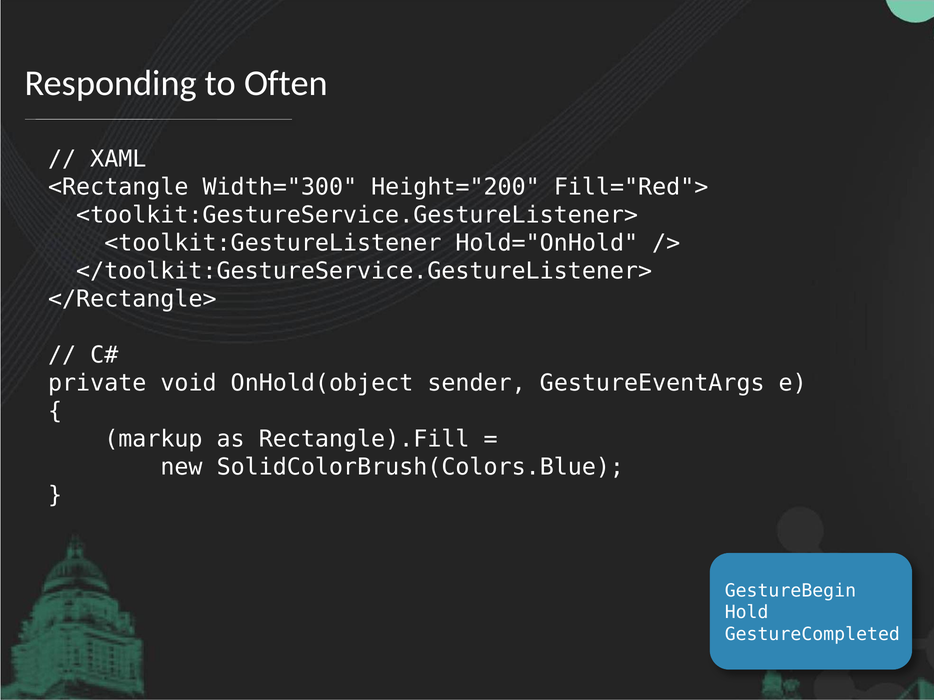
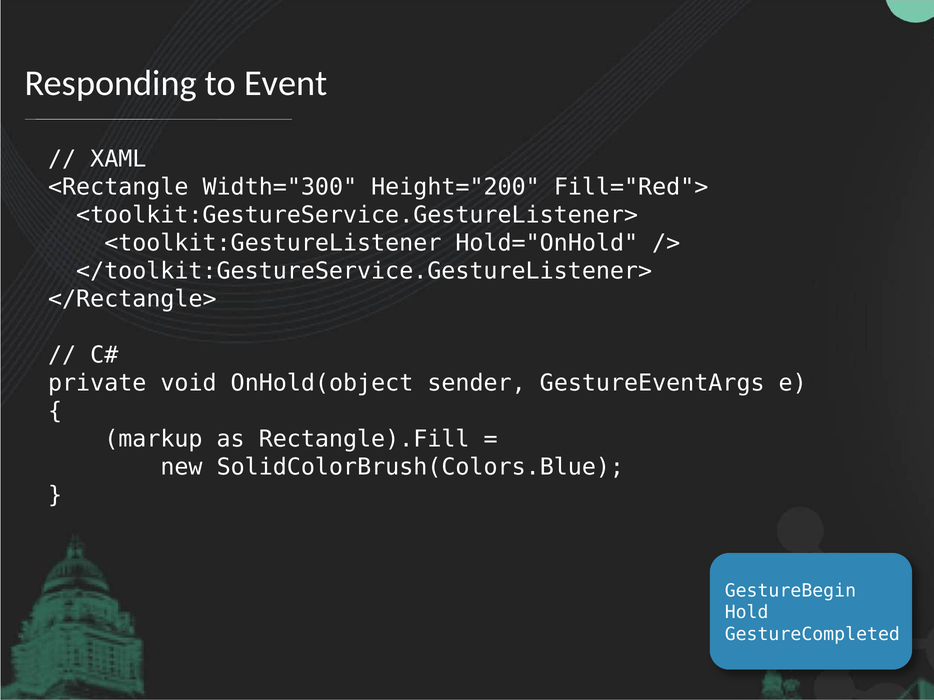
Often: Often -> Event
